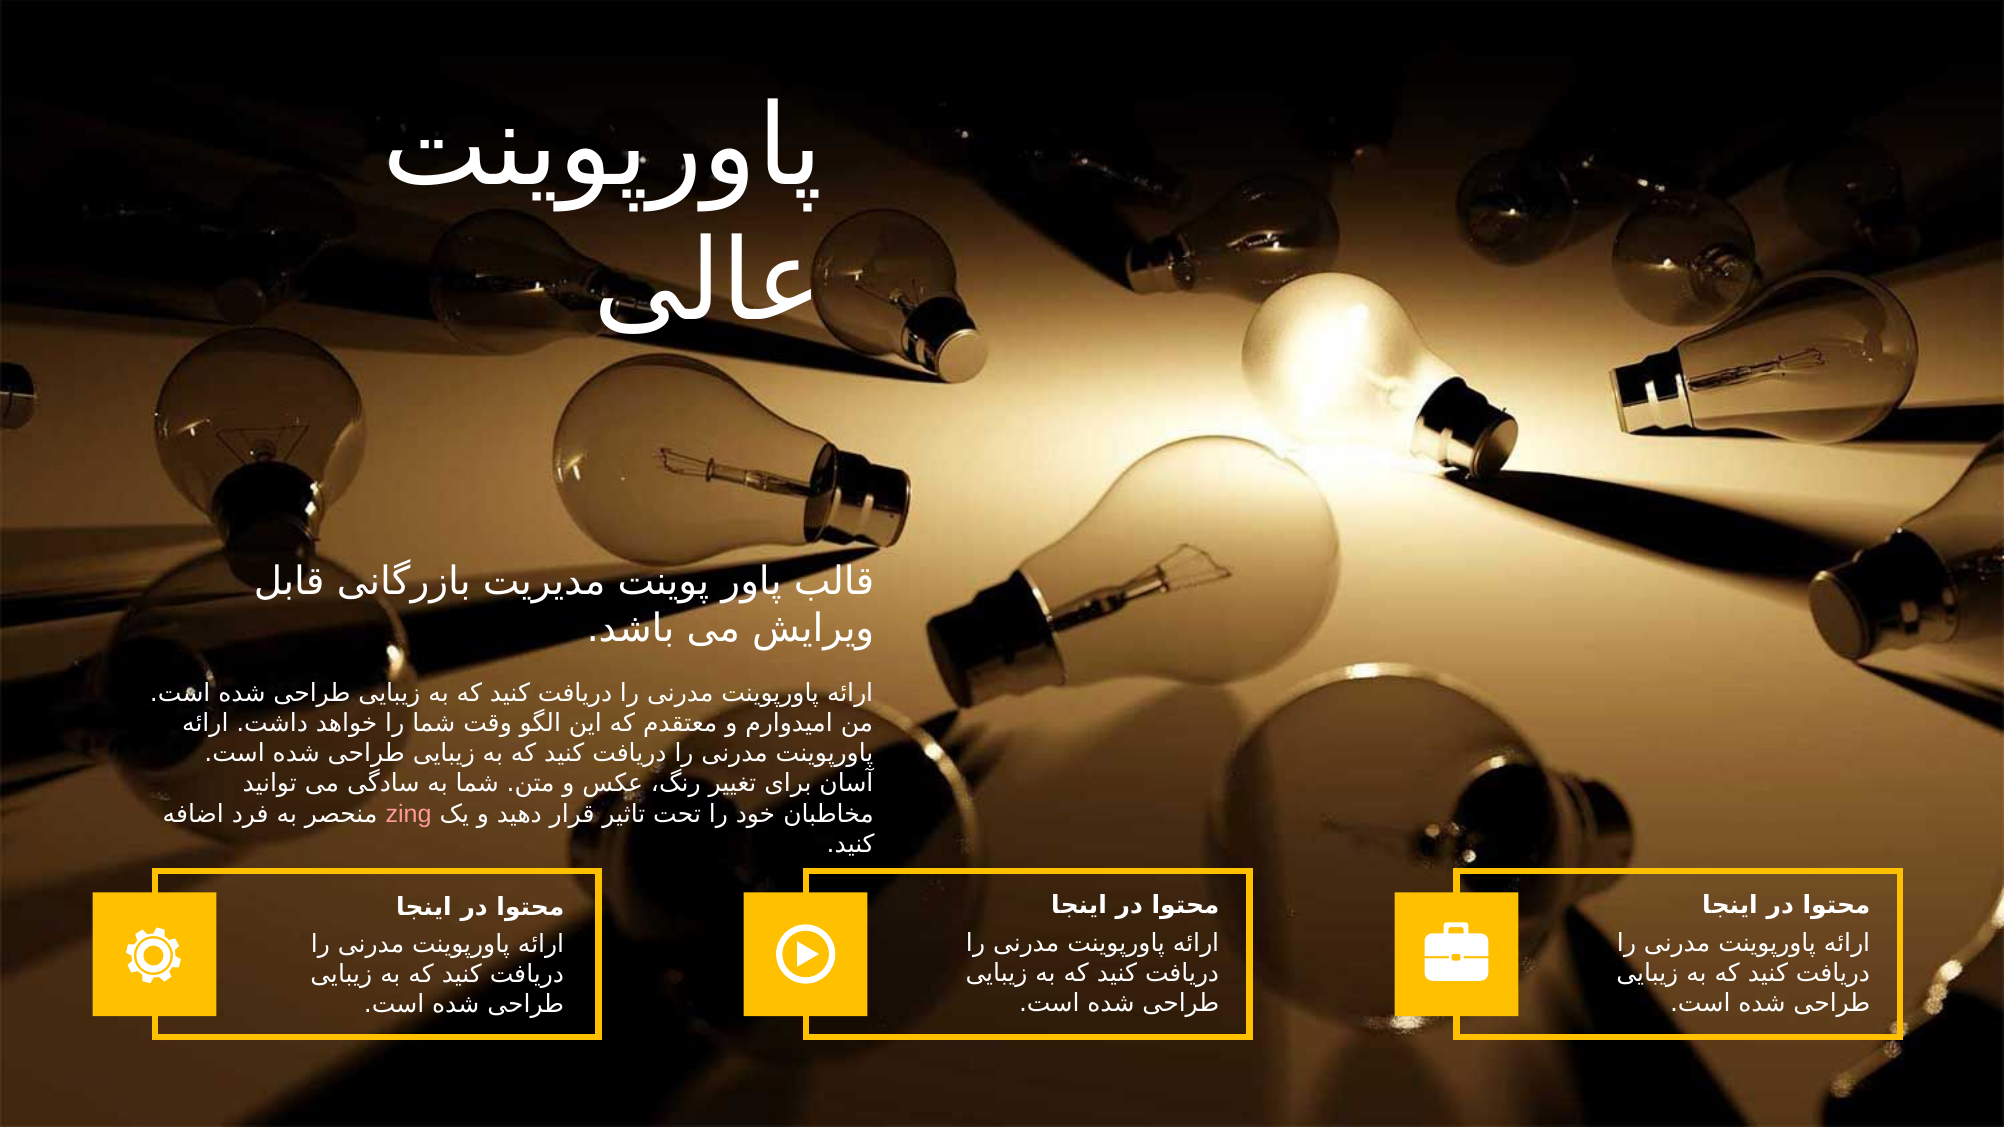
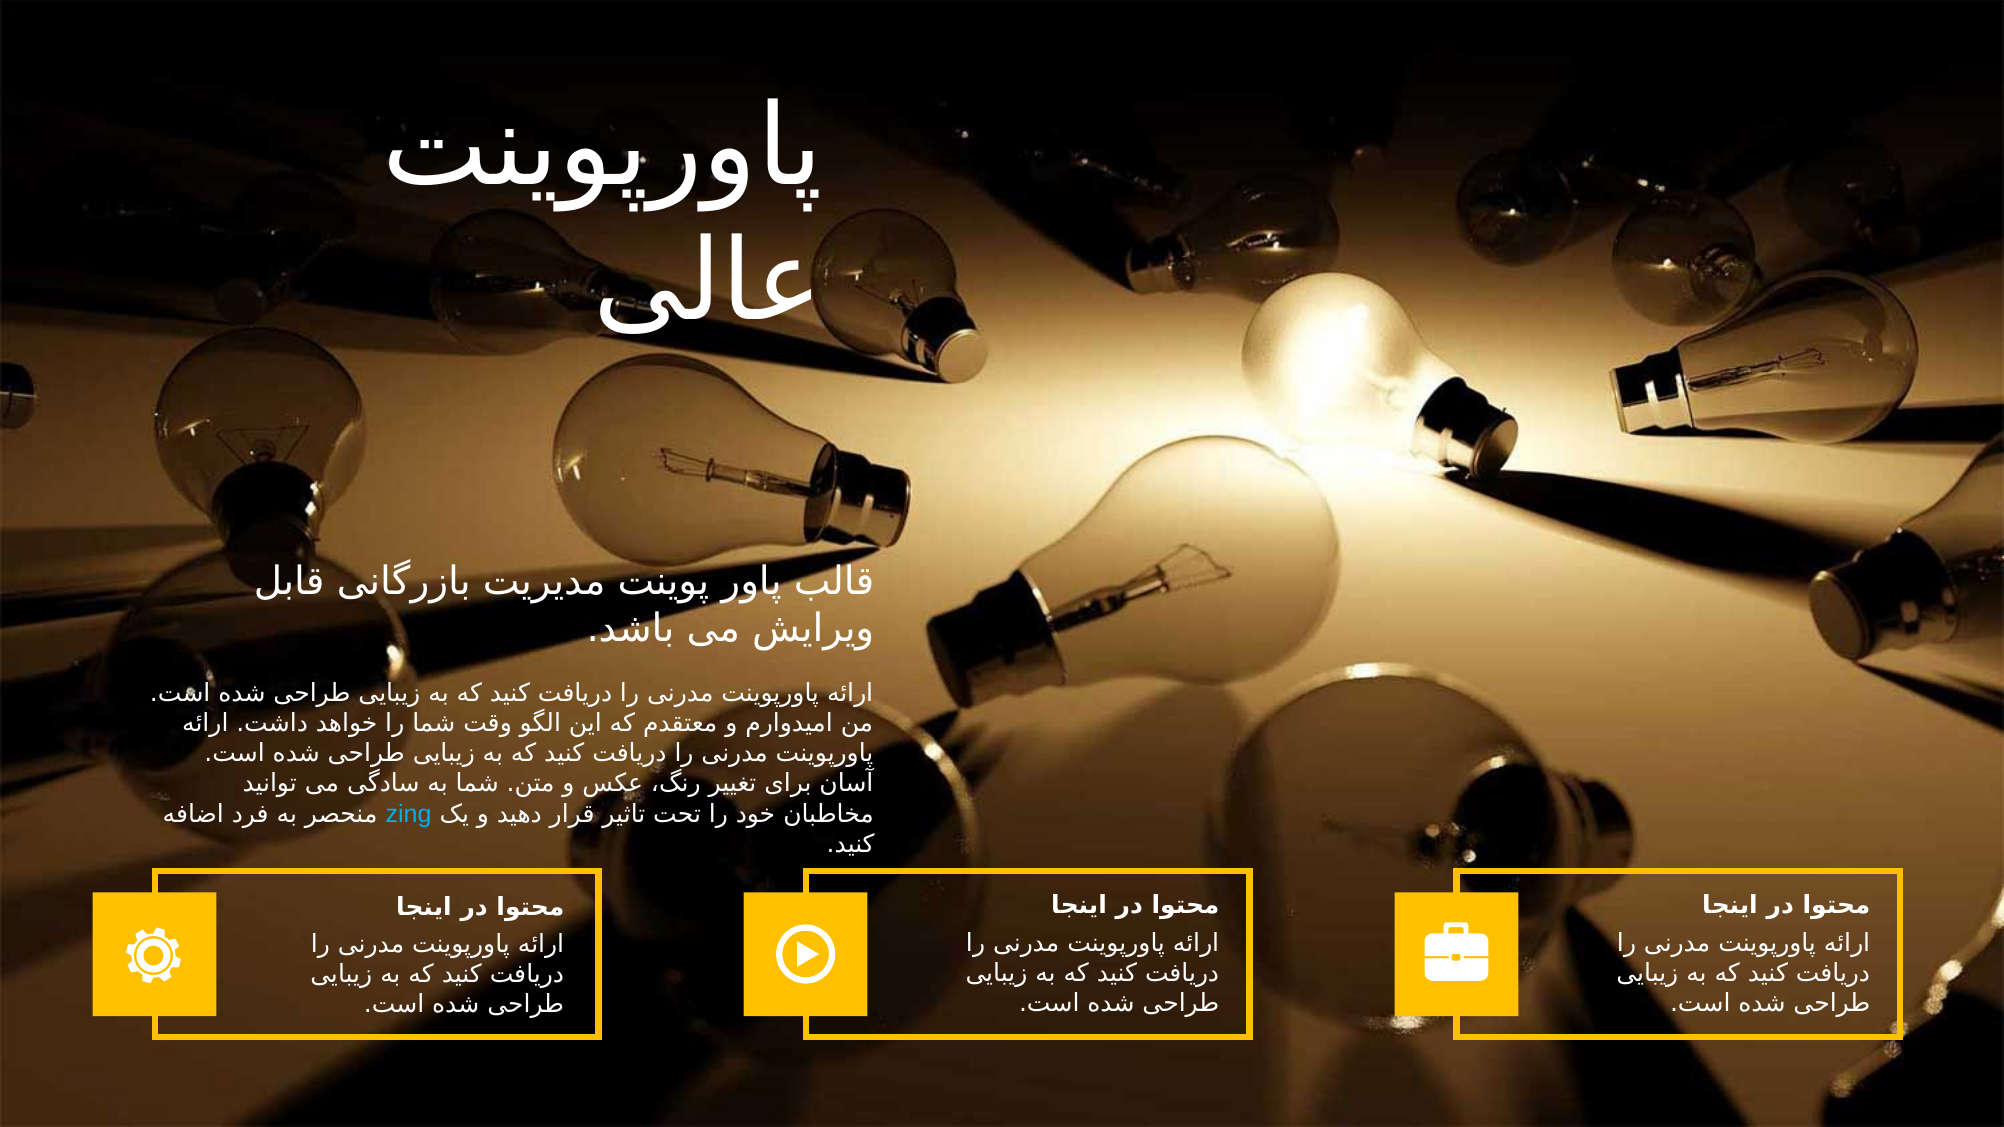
zing colour: pink -> light blue
